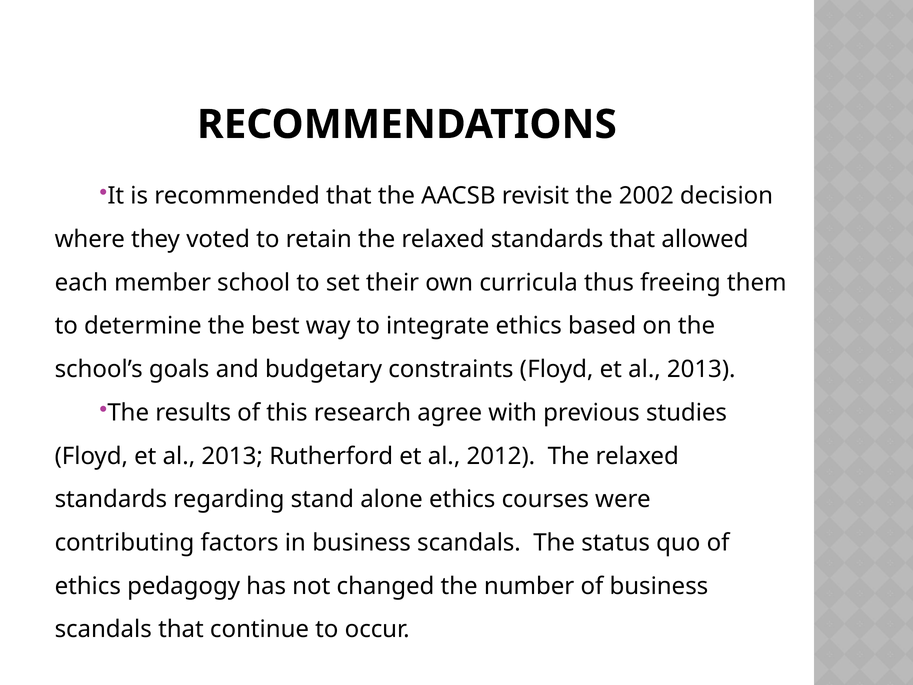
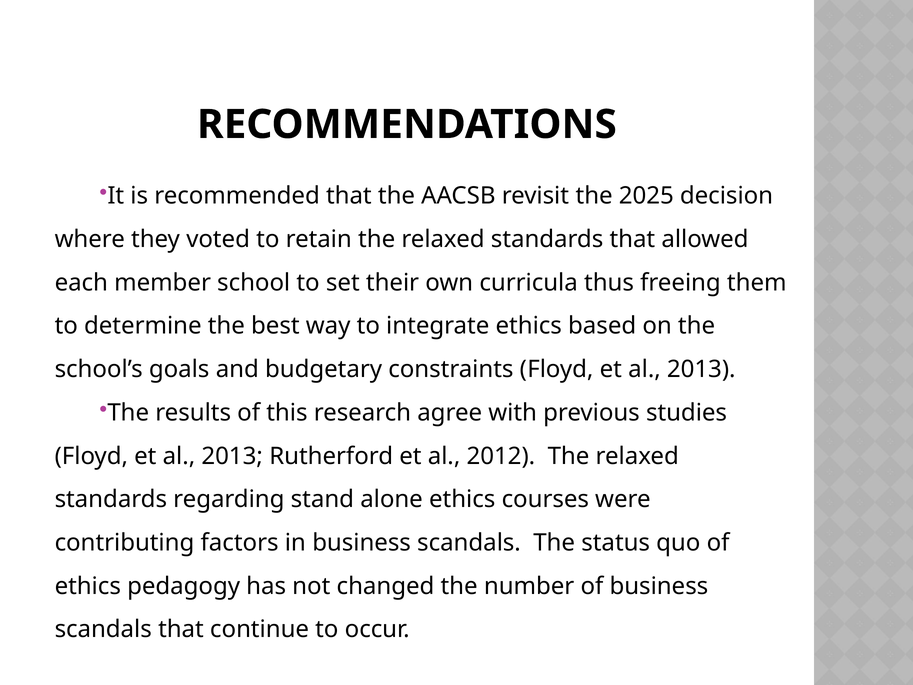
2002: 2002 -> 2025
